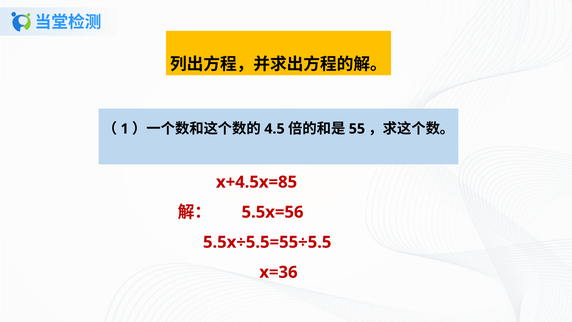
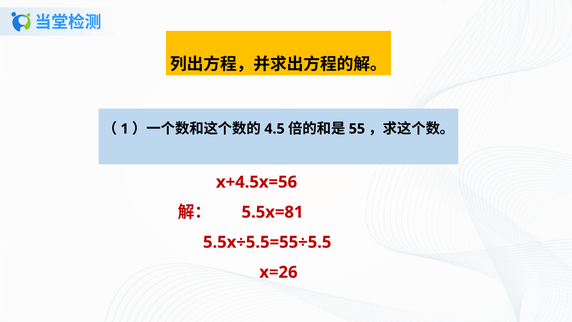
x+4.5x=85: x+4.5x=85 -> x+4.5x=56
5.5x=56: 5.5x=56 -> 5.5x=81
x=36: x=36 -> x=26
